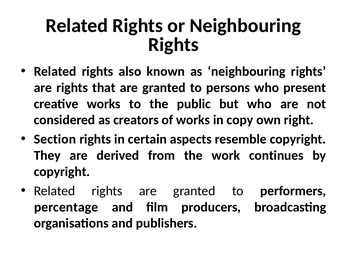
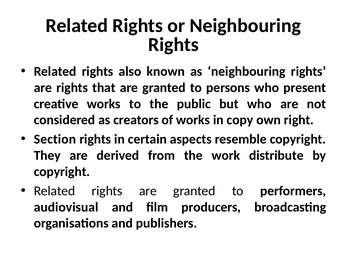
continues: continues -> distribute
percentage: percentage -> audiovisual
